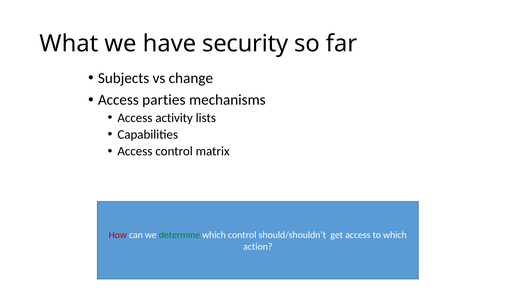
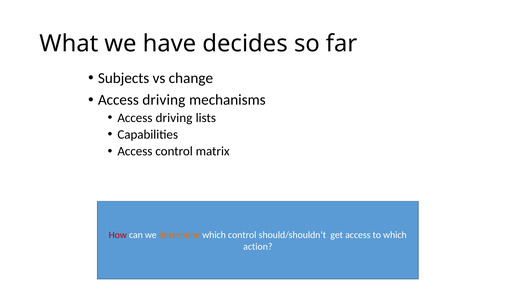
security: security -> decides
parties at (164, 100): parties -> driving
activity at (174, 118): activity -> driving
determine colour: green -> orange
